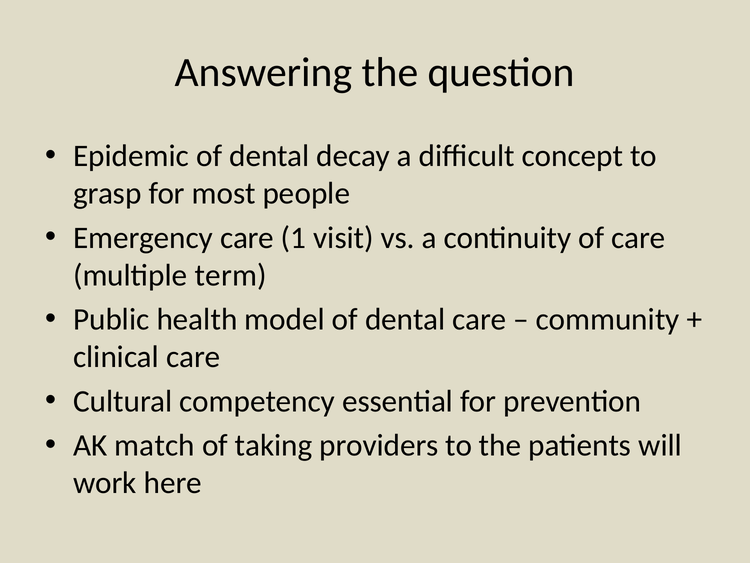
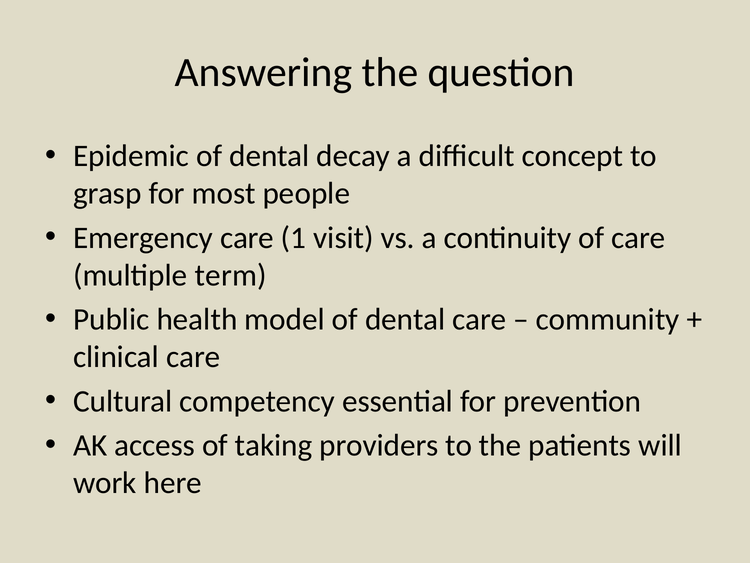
match: match -> access
